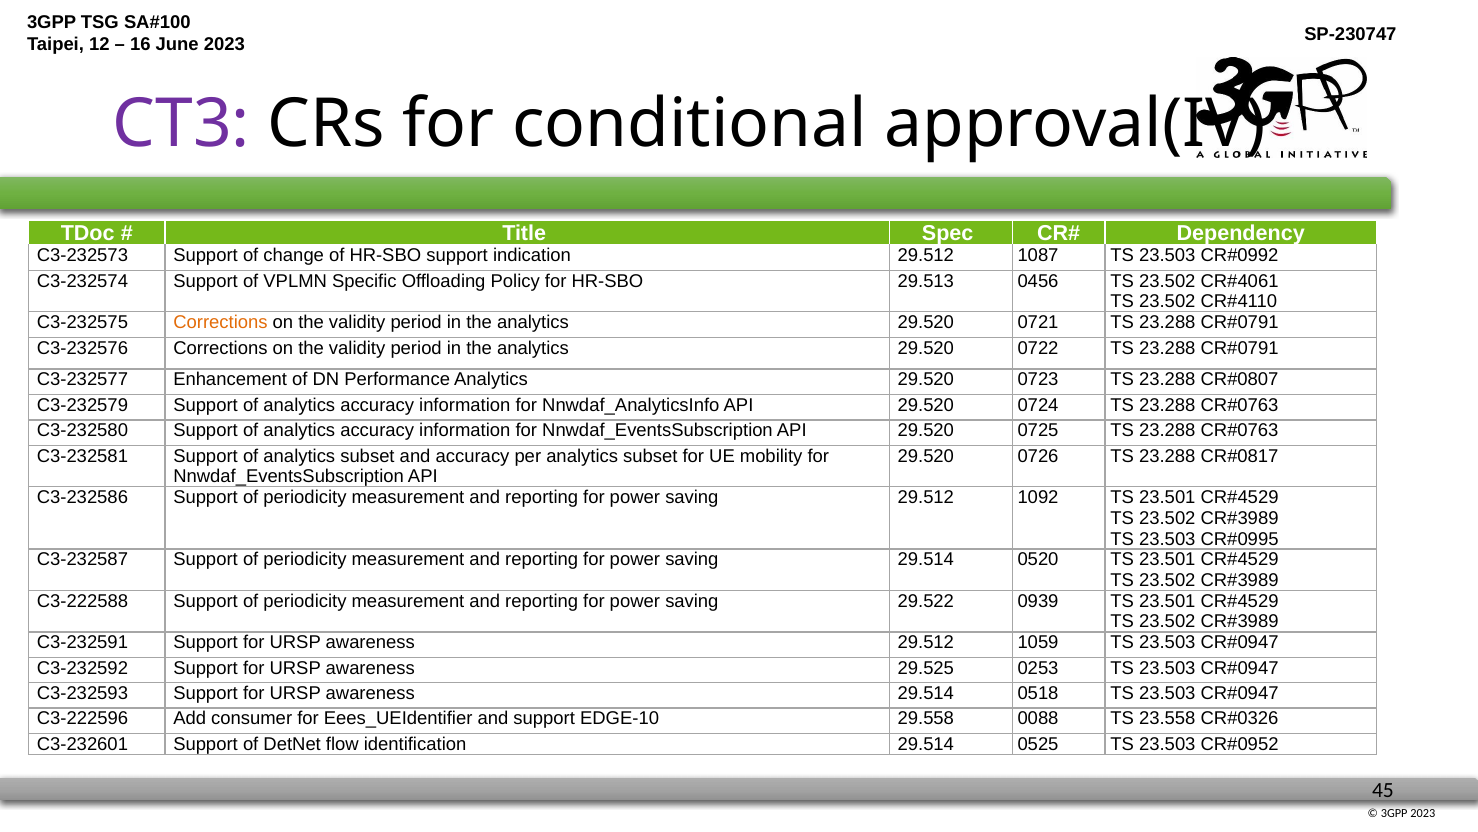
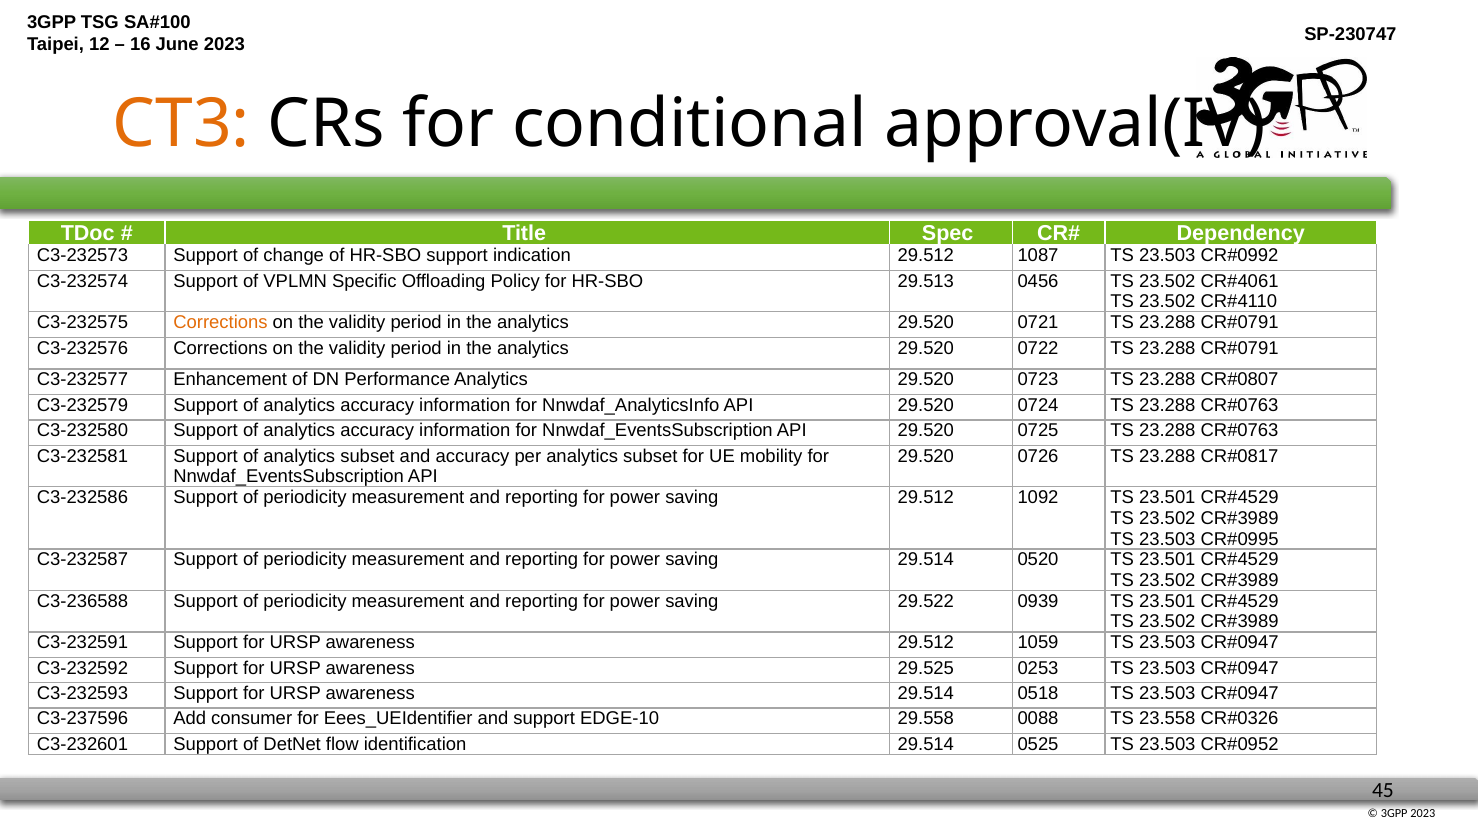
CT3 colour: purple -> orange
C3-222588: C3-222588 -> C3-236588
C3-222596: C3-222596 -> C3-237596
